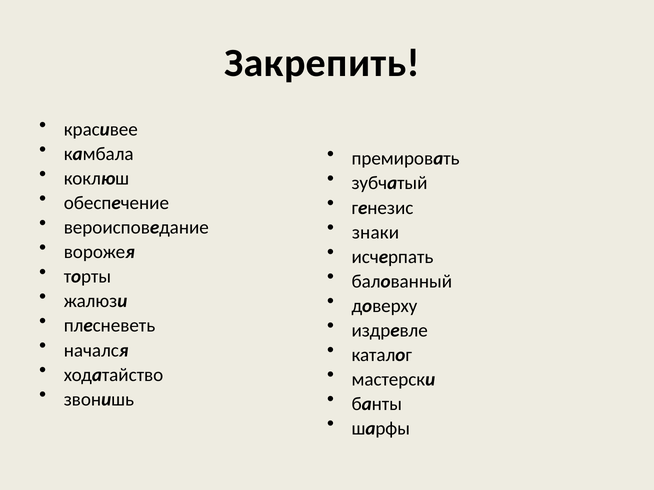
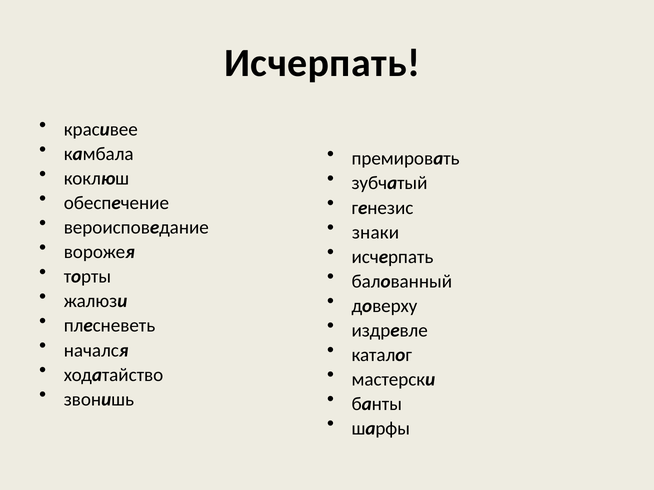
Закрепить at (322, 63): Закрепить -> Исчерпать
